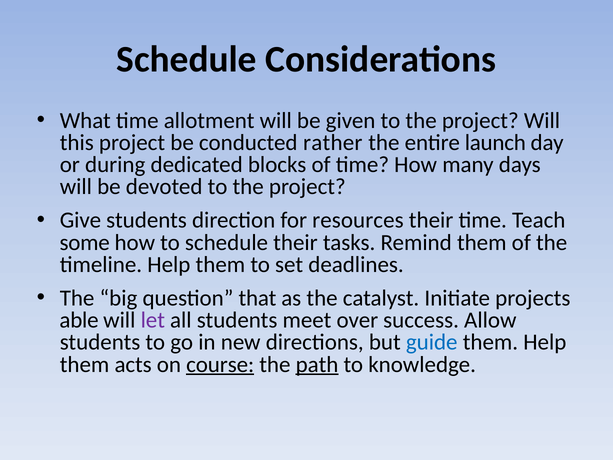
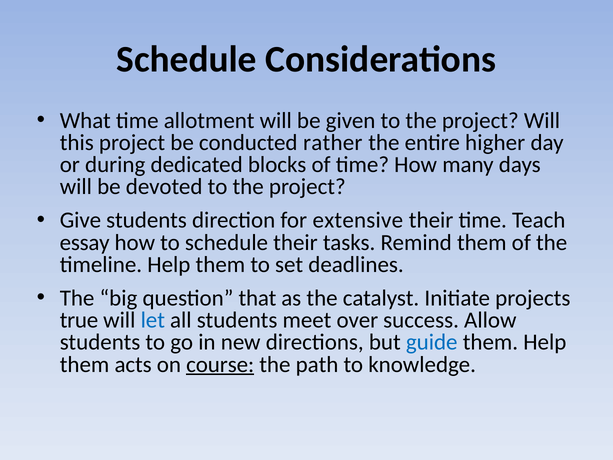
launch: launch -> higher
resources: resources -> extensive
some: some -> essay
able: able -> true
let colour: purple -> blue
path underline: present -> none
